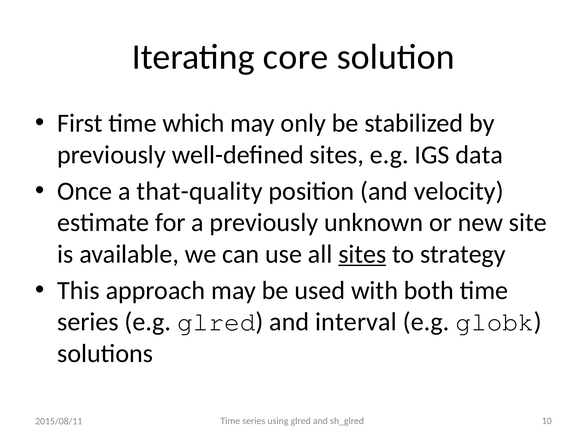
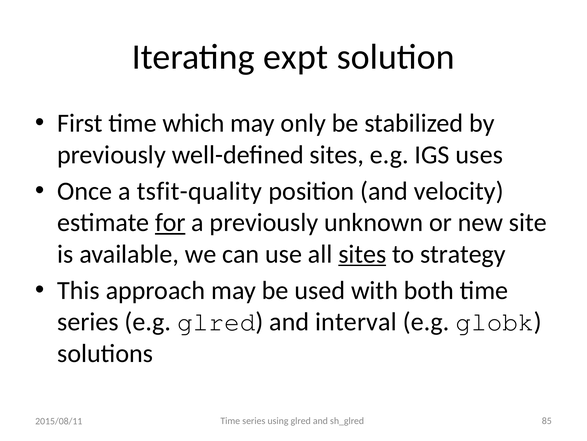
core: core -> expt
data: data -> uses
that-quality: that-quality -> tsfit-quality
for underline: none -> present
10: 10 -> 85
